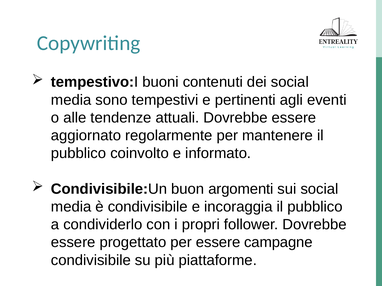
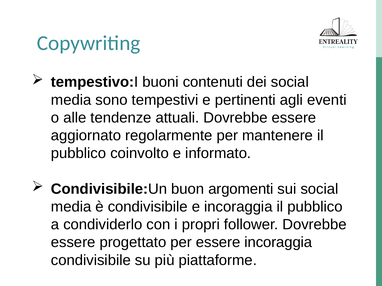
essere campagne: campagne -> incoraggia
